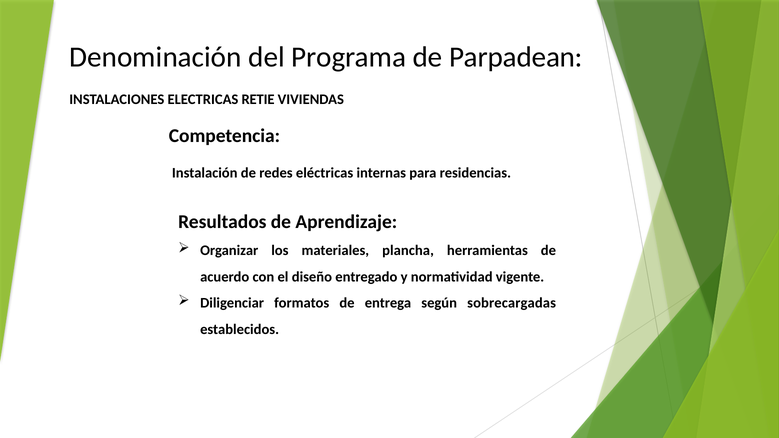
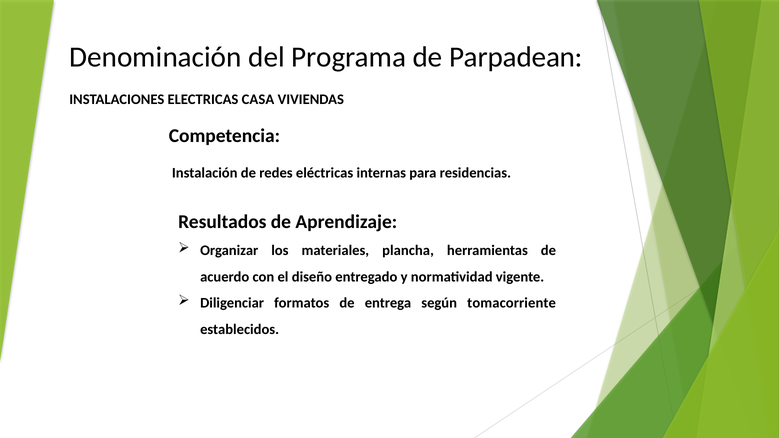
RETIE: RETIE -> CASA
sobrecargadas: sobrecargadas -> tomacorriente
